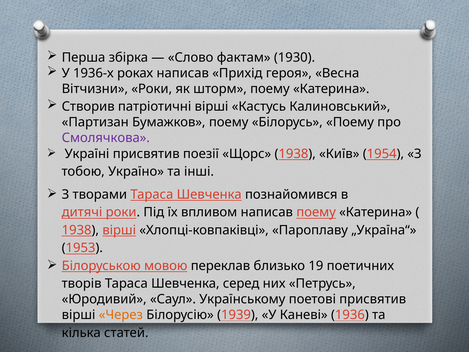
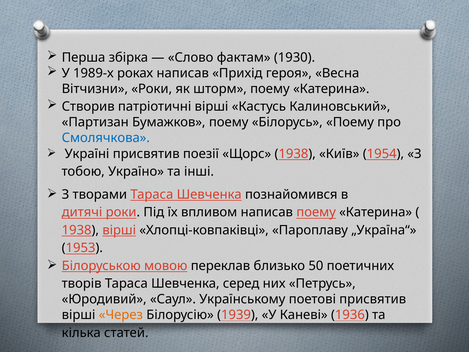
1936-х: 1936-х -> 1989-х
Смолячкова colour: purple -> blue
19: 19 -> 50
